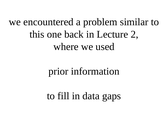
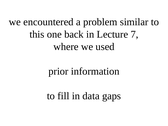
2: 2 -> 7
